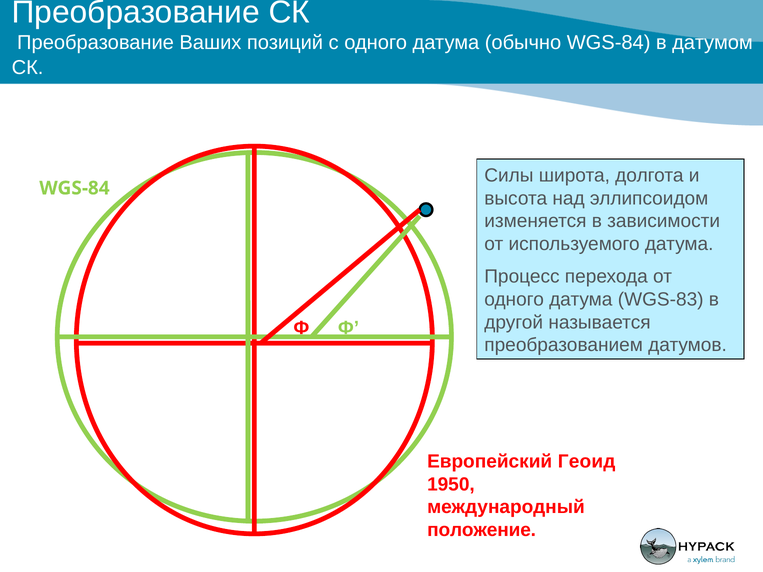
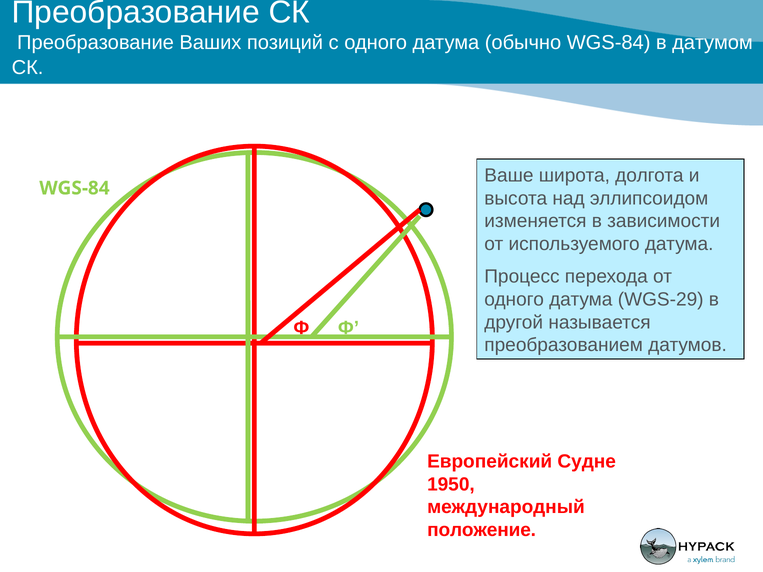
Силы: Силы -> Ваше
WGS-83: WGS-83 -> WGS-29
Геоид: Геоид -> Судне
